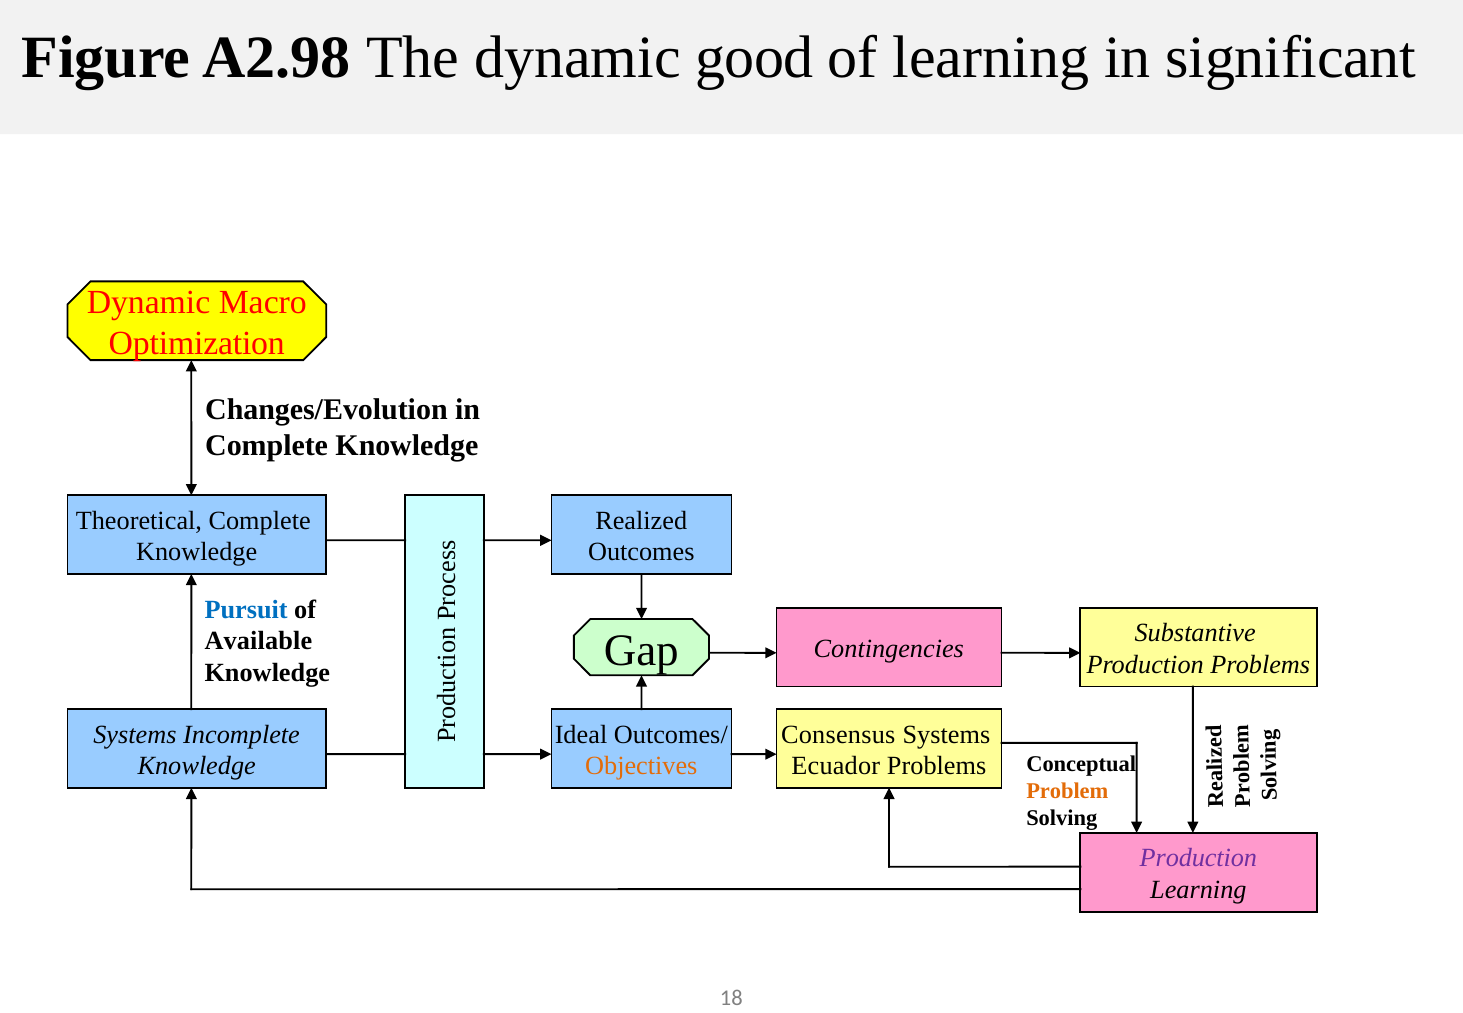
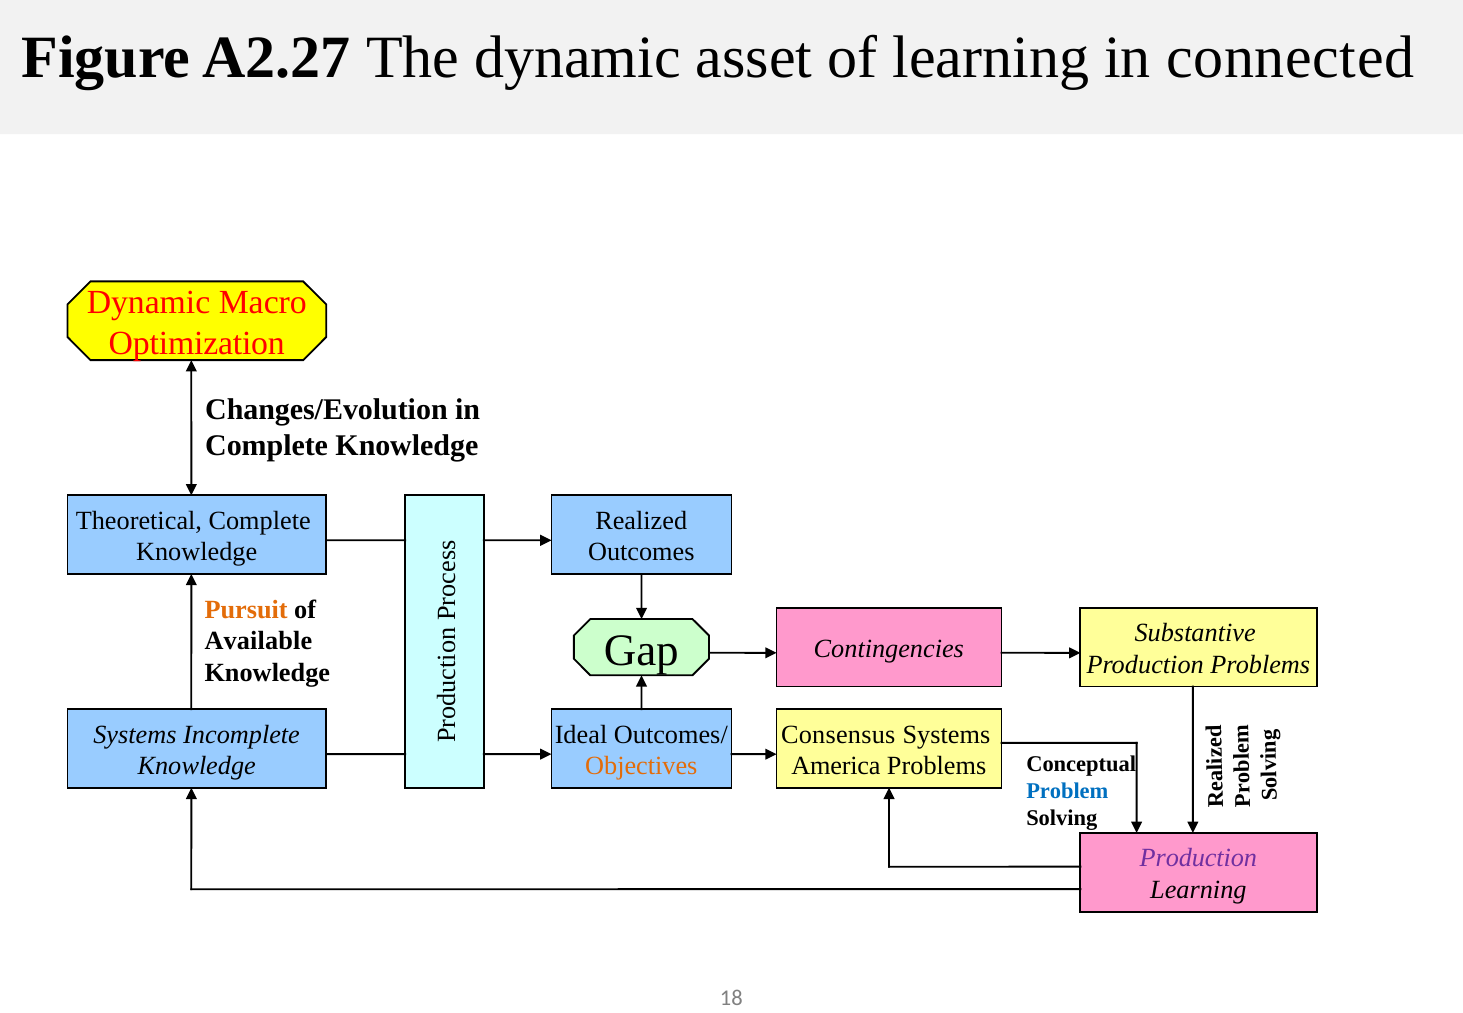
A2.98: A2.98 -> A2.27
good: good -> asset
significant: significant -> connected
Pursuit colour: blue -> orange
Ecuador: Ecuador -> America
Problem colour: orange -> blue
